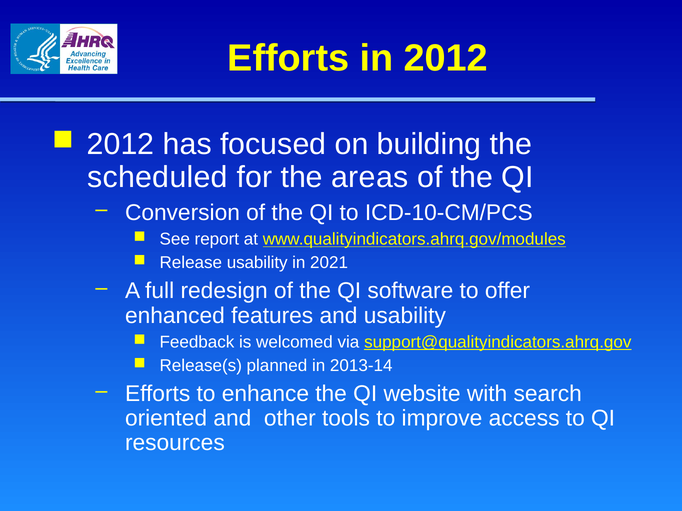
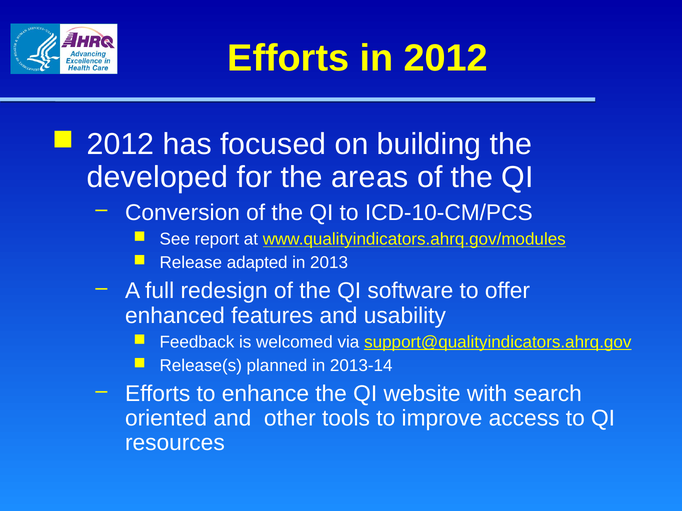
scheduled: scheduled -> developed
Release usability: usability -> adapted
2021: 2021 -> 2013
